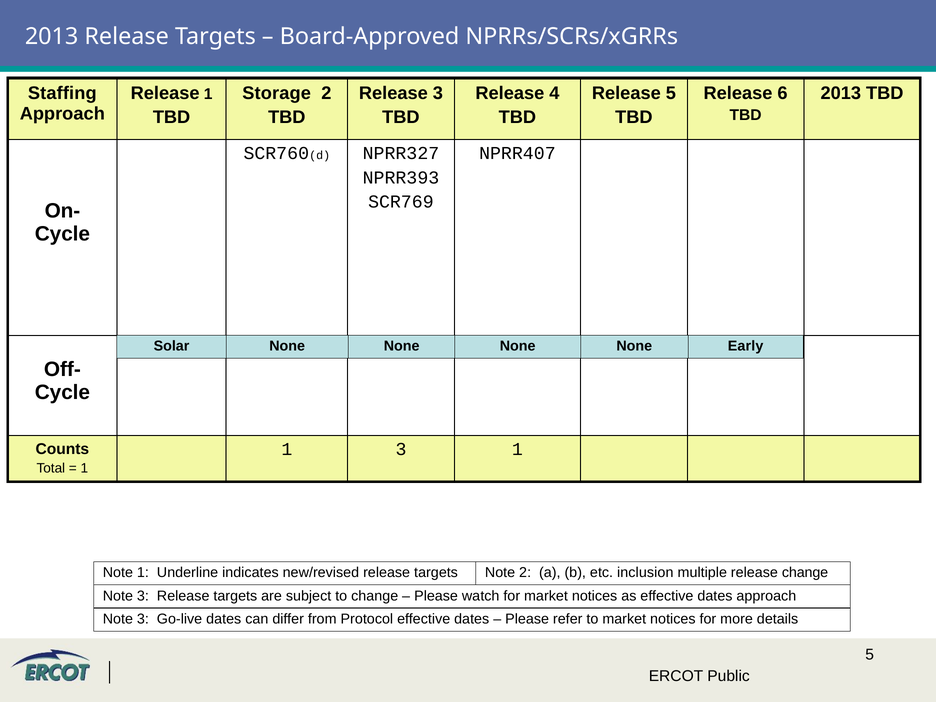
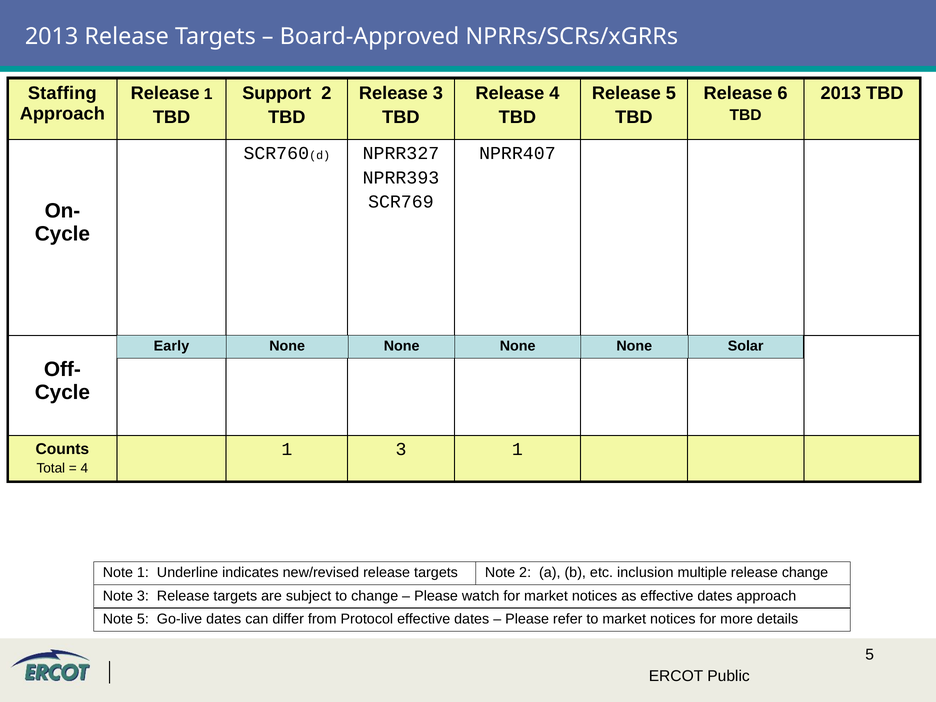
Storage: Storage -> Support
Solar: Solar -> Early
Early: Early -> Solar
1 at (84, 468): 1 -> 4
3 at (143, 619): 3 -> 5
